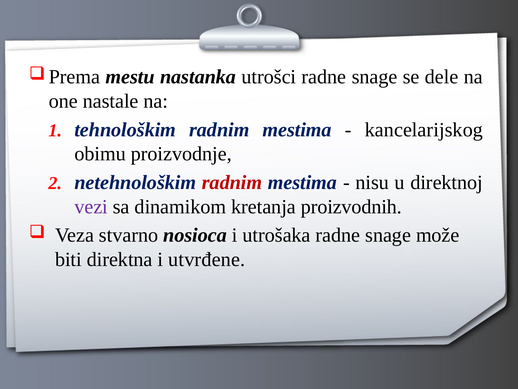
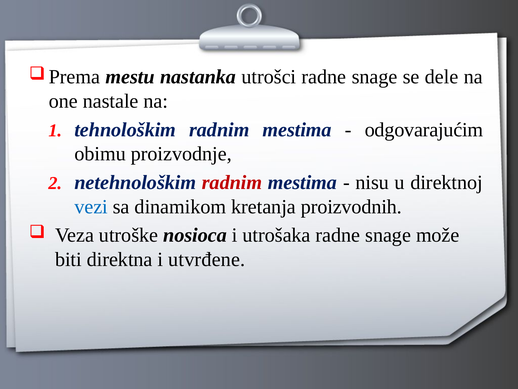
kancelarijskog: kancelarijskog -> odgovarajućim
vezi colour: purple -> blue
stvarno: stvarno -> utroške
